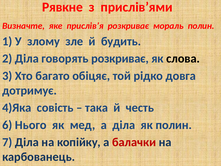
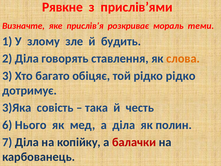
мораль полин: полин -> теми
говорять розкриває: розкриває -> ставлення
слова colour: black -> orange
рідко довга: довга -> рідко
4)Яка: 4)Яка -> 3)Яка
